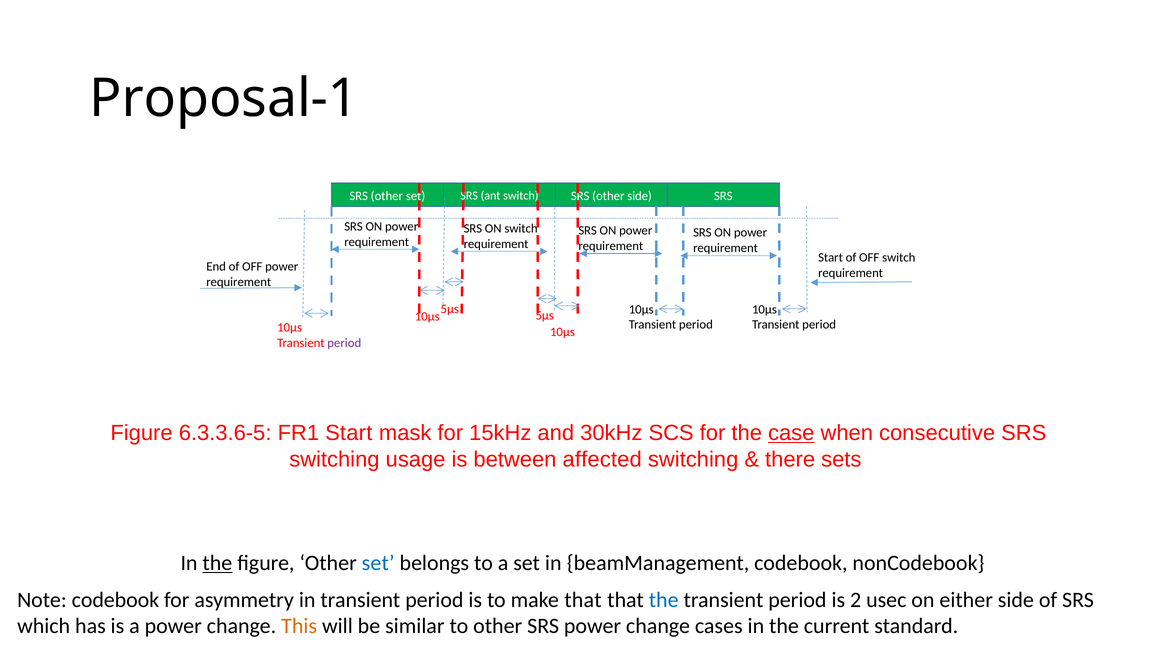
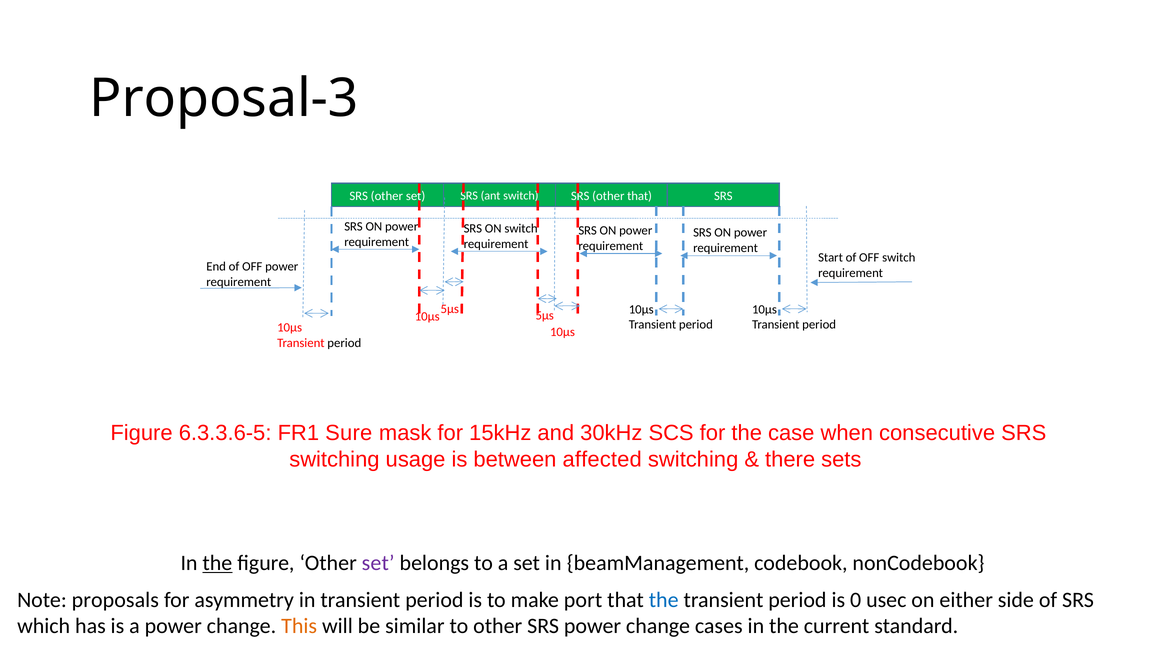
Proposal-1: Proposal-1 -> Proposal-3
other side: side -> that
period at (344, 343) colour: purple -> black
FR1 Start: Start -> Sure
case underline: present -> none
set at (378, 563) colour: blue -> purple
Note codebook: codebook -> proposals
make that: that -> port
2: 2 -> 0
